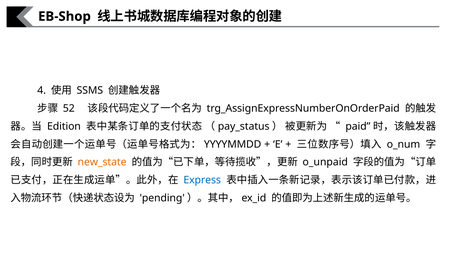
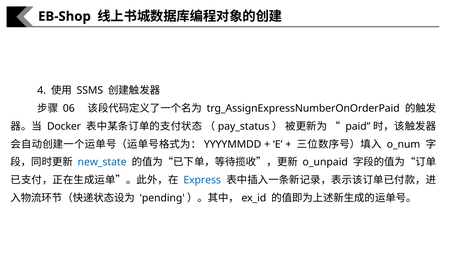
52: 52 -> 06
Edition: Edition -> Docker
new_state colour: orange -> blue
